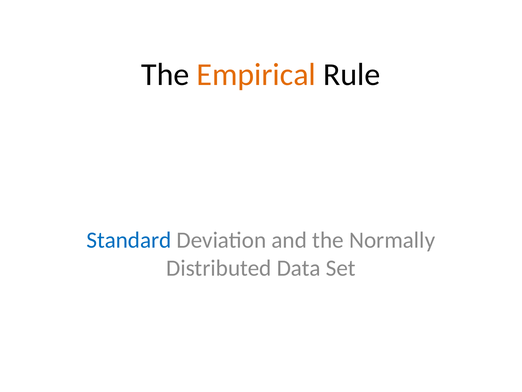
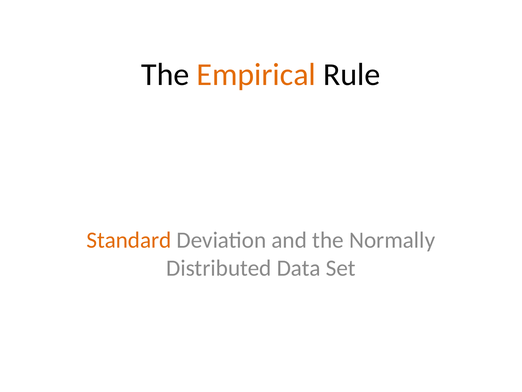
Standard colour: blue -> orange
